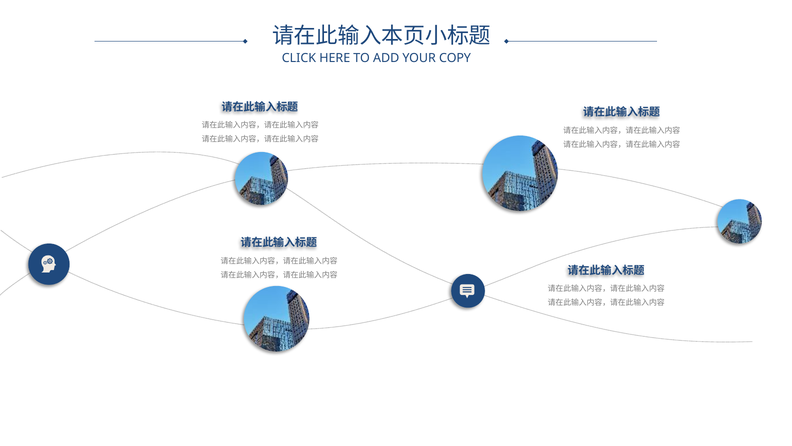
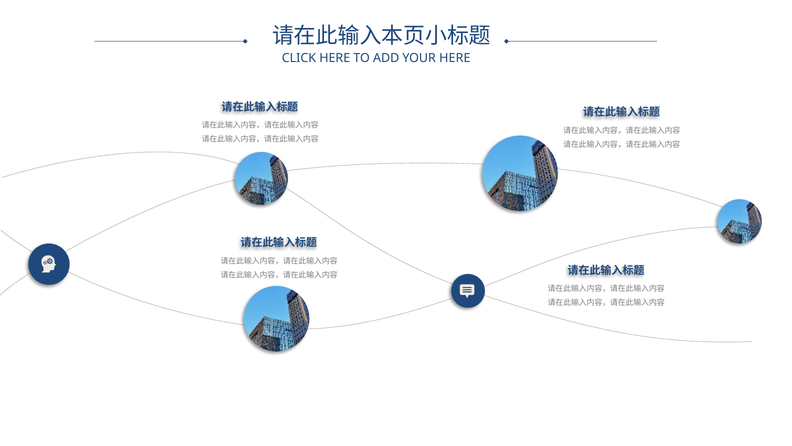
YOUR COPY: COPY -> HERE
